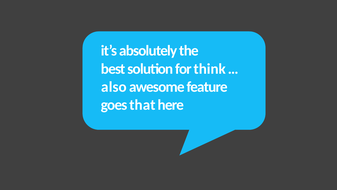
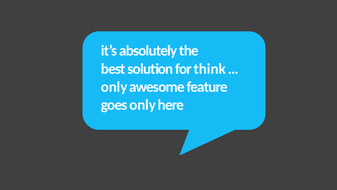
also at (114, 87): also -> only
goes that: that -> only
